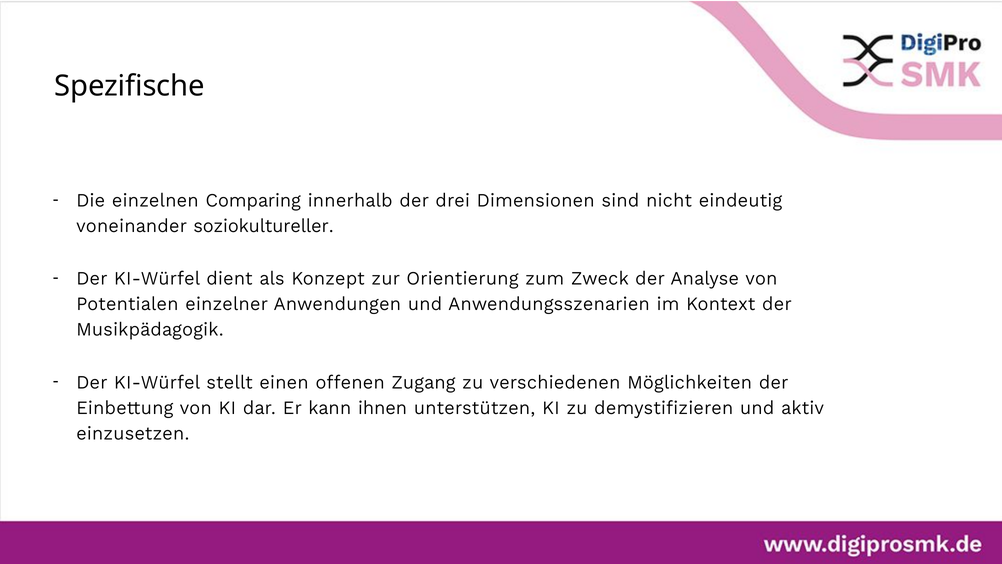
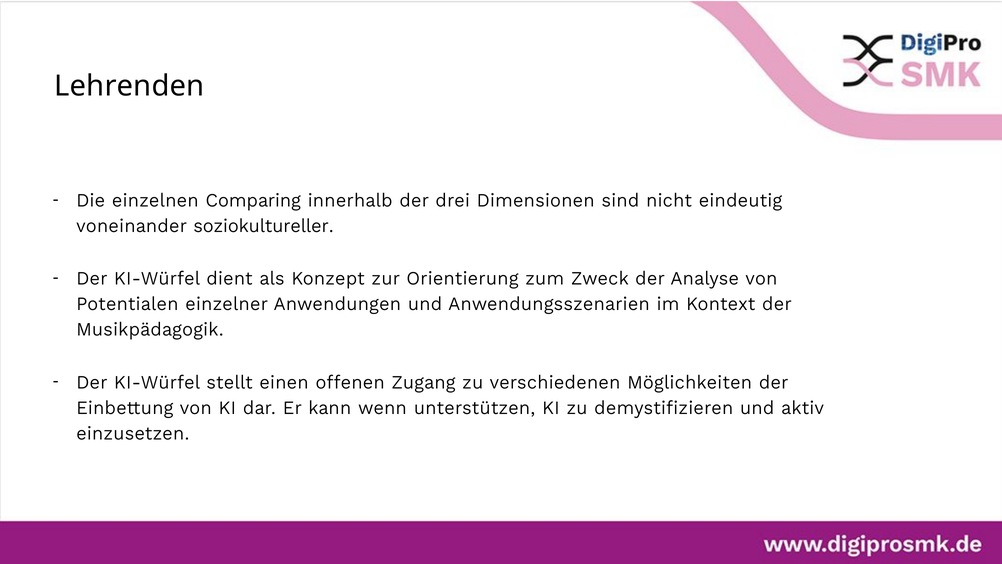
Spezifische: Spezifische -> Lehrenden
ihnen: ihnen -> wenn
